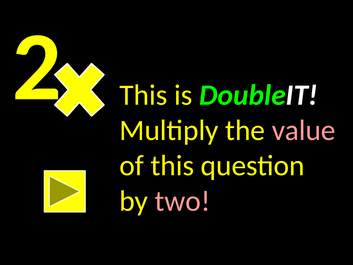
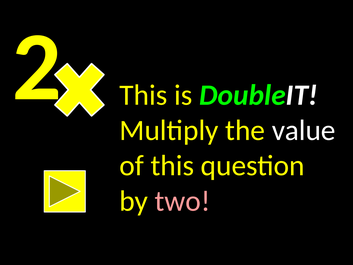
value colour: pink -> white
